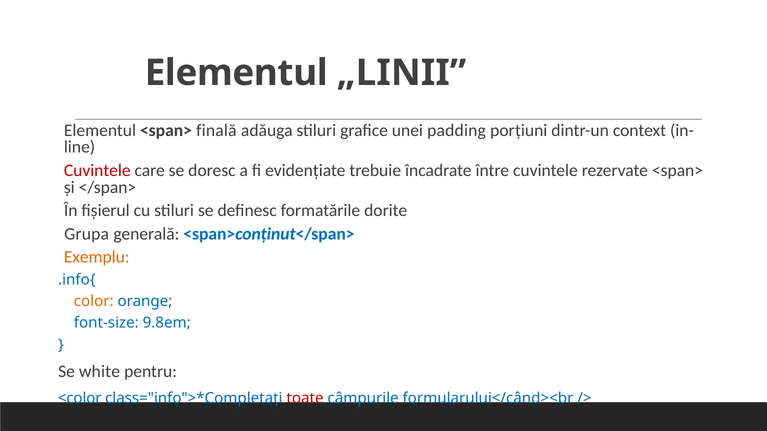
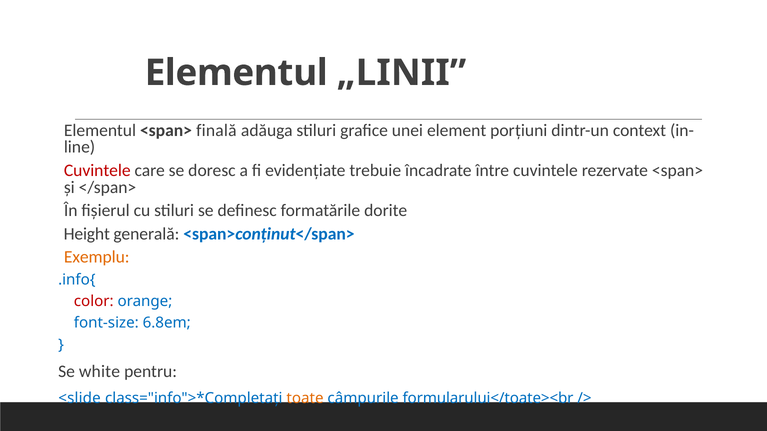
padding: padding -> element
Grupa: Grupa -> Height
color colour: orange -> red
9.8em: 9.8em -> 6.8em
<color: <color -> <slide
toate colour: red -> orange
formularului</când><br: formularului</când><br -> formularului</toate><br
